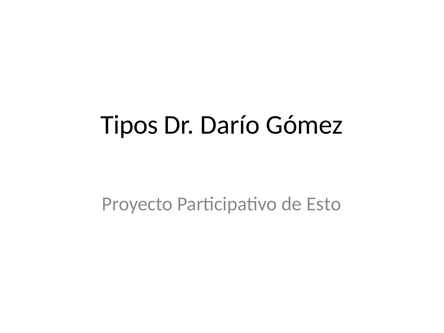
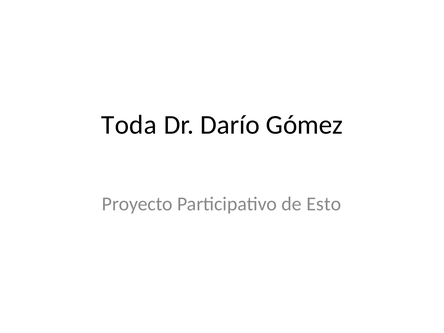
Tipos: Tipos -> Toda
